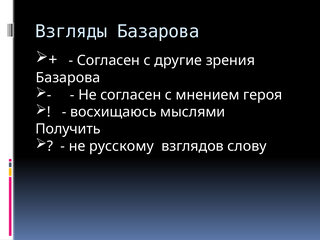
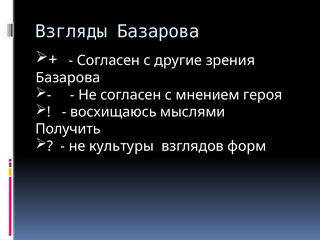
русскому: русскому -> культуры
слову: слову -> форм
